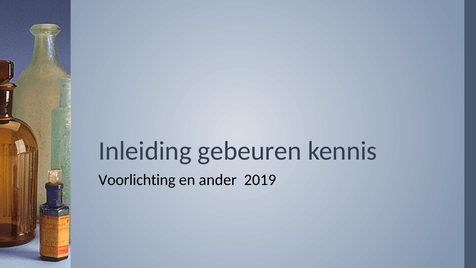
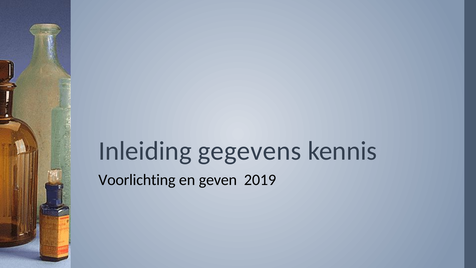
gebeuren: gebeuren -> gegevens
ander: ander -> geven
